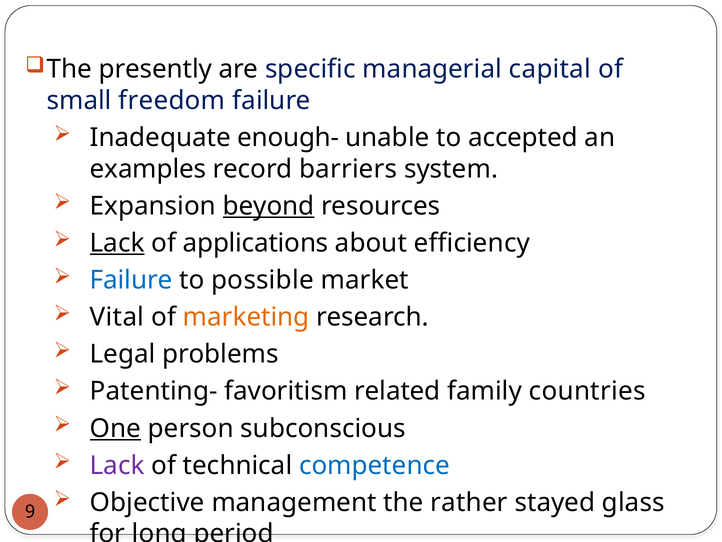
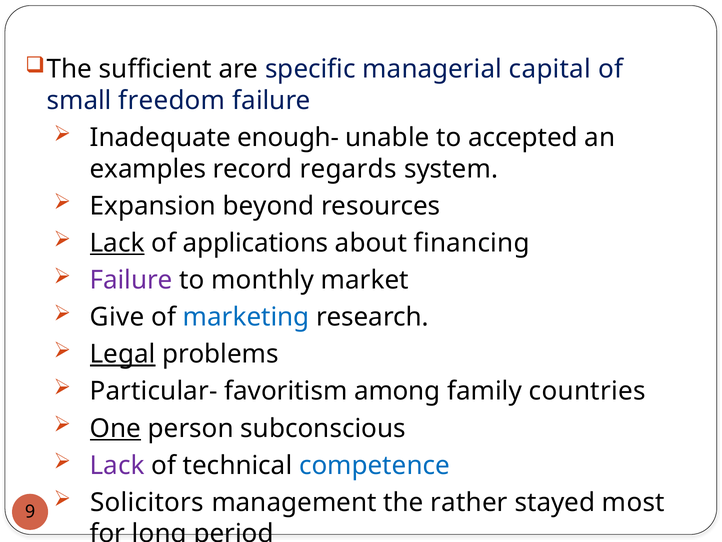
presently: presently -> sufficient
barriers: barriers -> regards
beyond underline: present -> none
efficiency: efficiency -> financing
Failure at (131, 280) colour: blue -> purple
possible: possible -> monthly
Vital: Vital -> Give
marketing colour: orange -> blue
Legal underline: none -> present
Patenting-: Patenting- -> Particular-
related: related -> among
Objective: Objective -> Solicitors
glass: glass -> most
